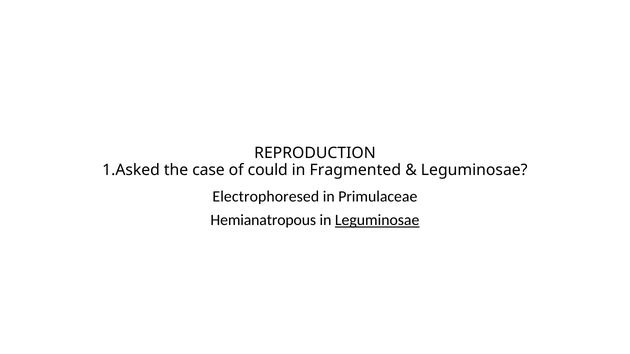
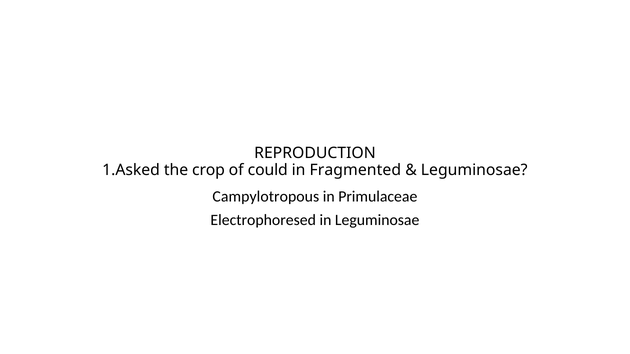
case: case -> crop
Electrophoresed: Electrophoresed -> Campylotropous
Hemianatropous: Hemianatropous -> Electrophoresed
Leguminosae at (377, 220) underline: present -> none
